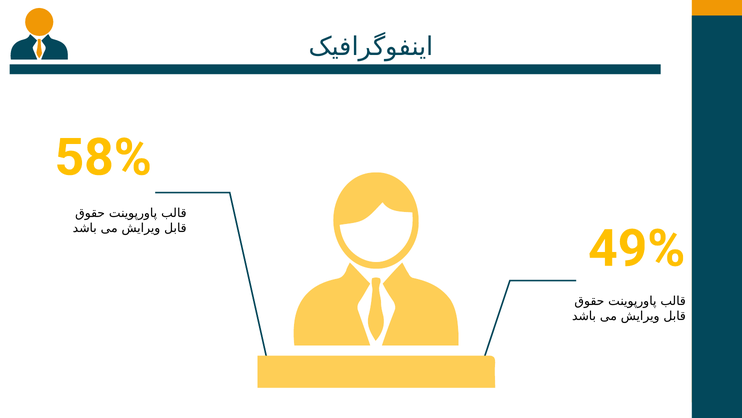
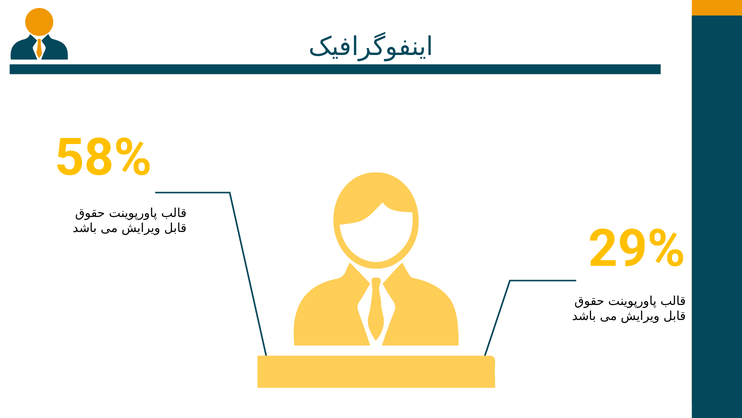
49%: 49% -> 29%
